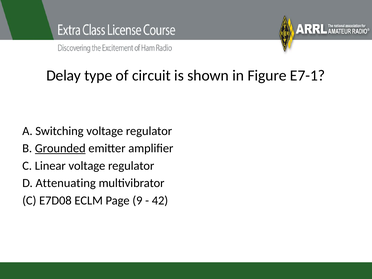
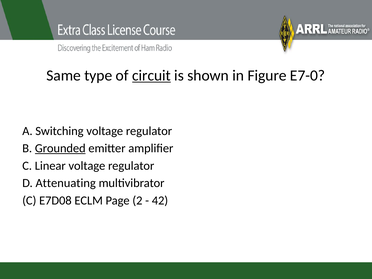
Delay: Delay -> Same
circuit underline: none -> present
E7-1: E7-1 -> E7-0
9: 9 -> 2
